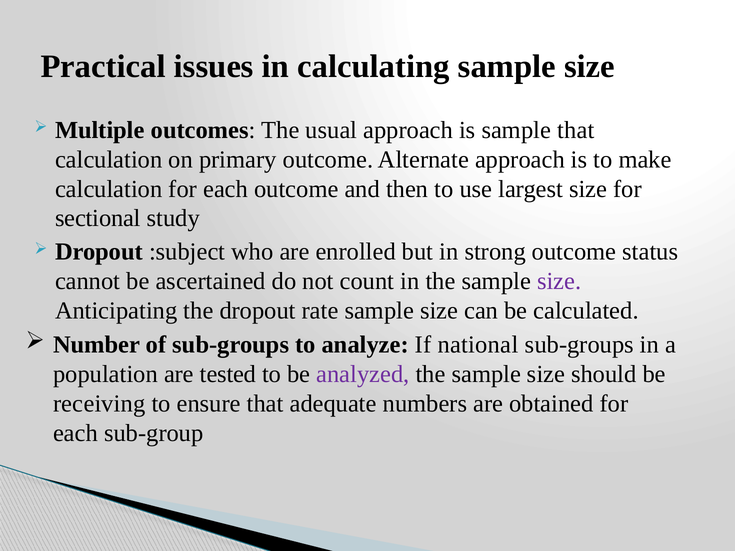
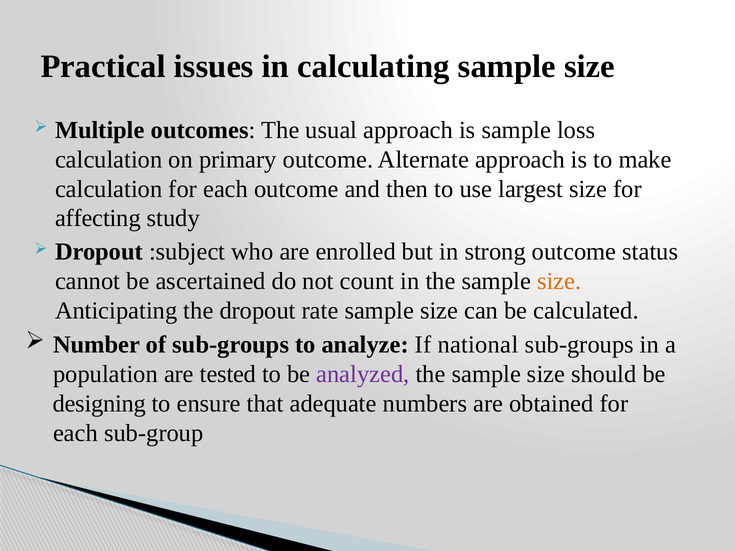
sample that: that -> loss
sectional: sectional -> affecting
size at (559, 281) colour: purple -> orange
receiving: receiving -> designing
